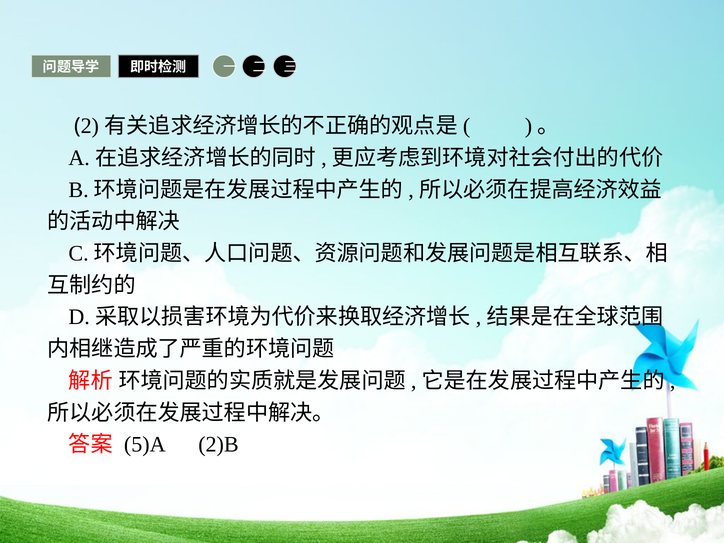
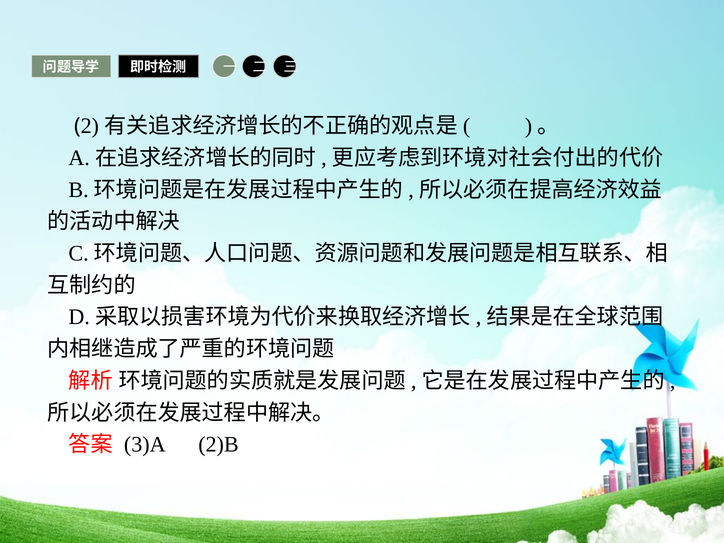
5)A: 5)A -> 3)A
